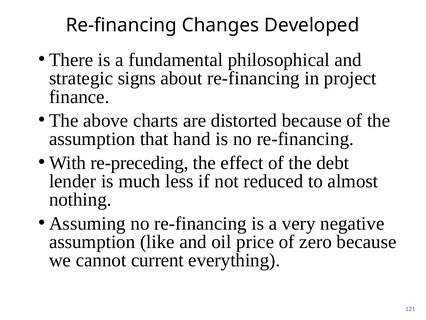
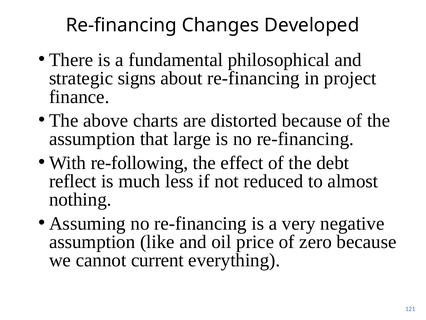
hand: hand -> large
re-preceding: re-preceding -> re-following
lender: lender -> reflect
